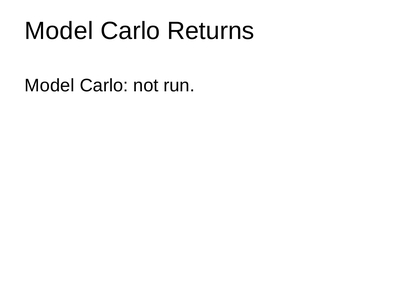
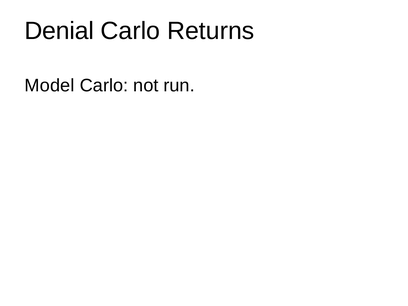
Model at (59, 31): Model -> Denial
